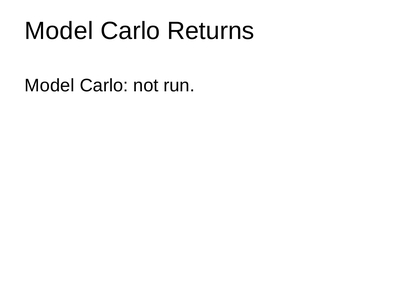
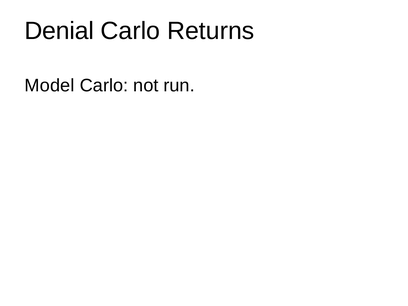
Model at (59, 31): Model -> Denial
